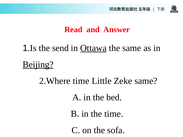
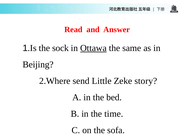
send: send -> sock
Beijing underline: present -> none
2.Where time: time -> send
Zeke same: same -> story
